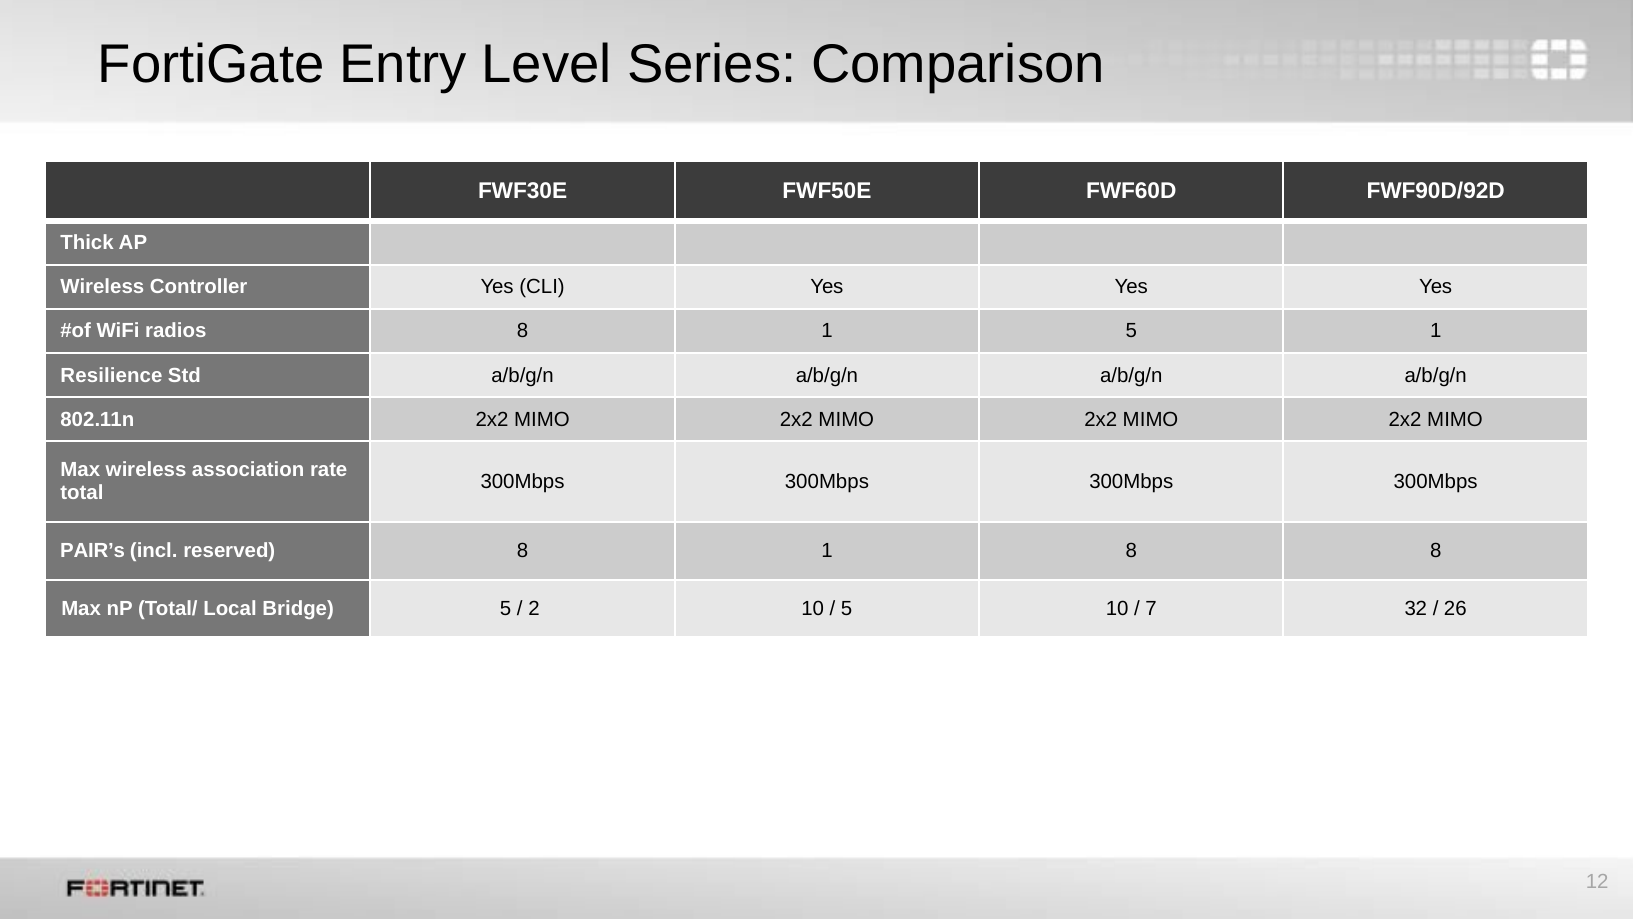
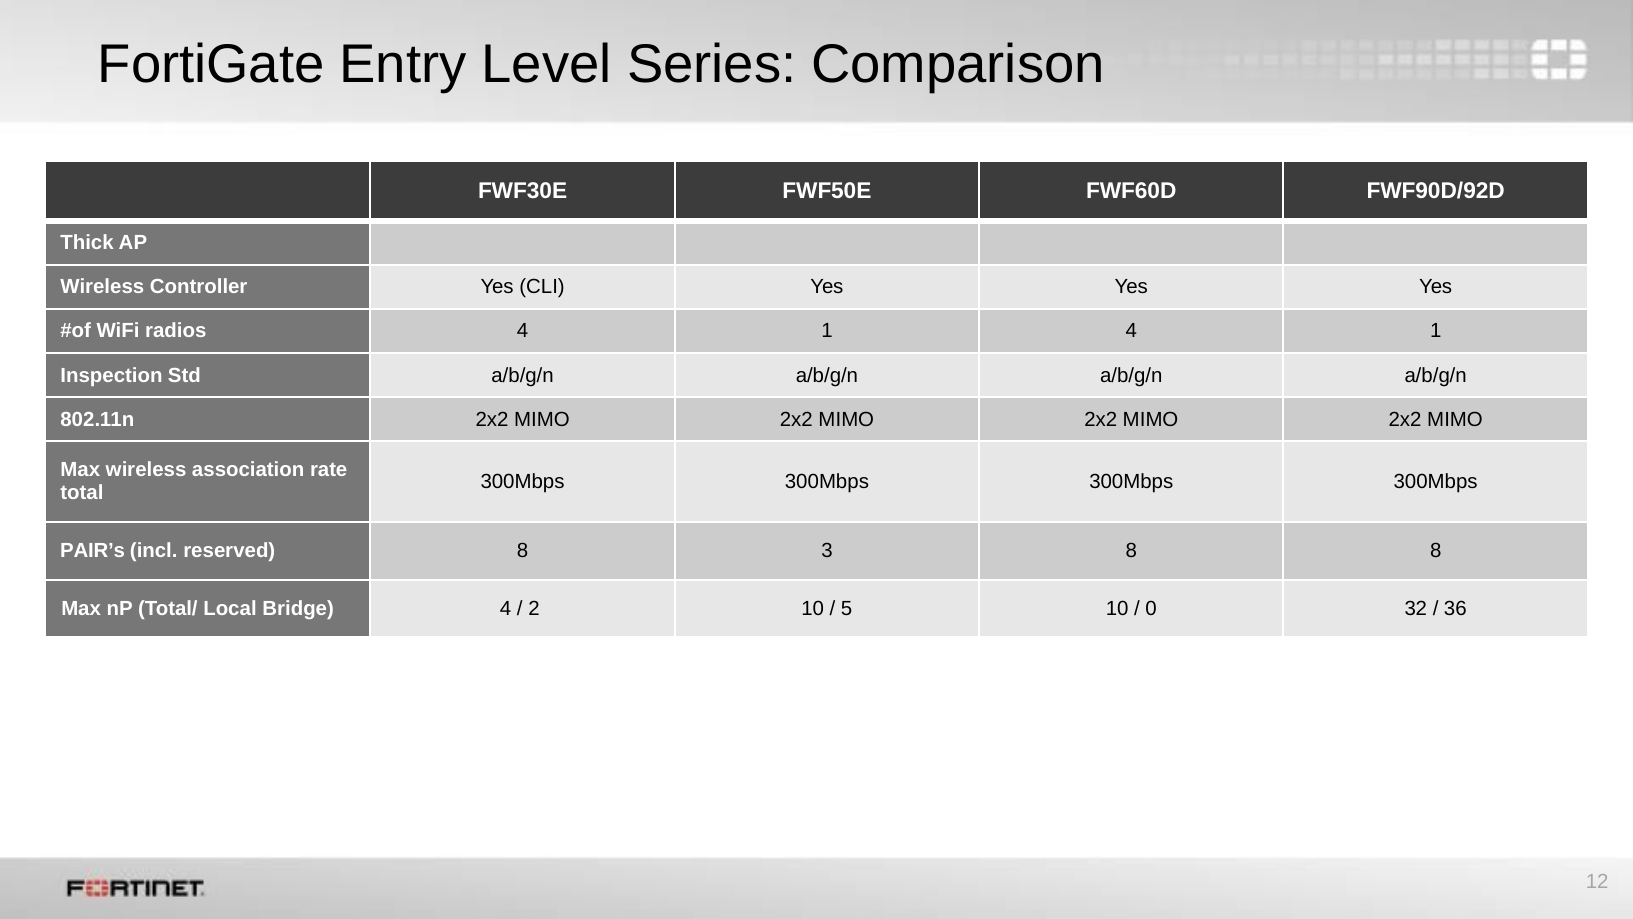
radios 8: 8 -> 4
1 5: 5 -> 4
Resilience: Resilience -> Inspection
reserved 8 1: 1 -> 3
Bridge 5: 5 -> 4
7: 7 -> 0
26: 26 -> 36
